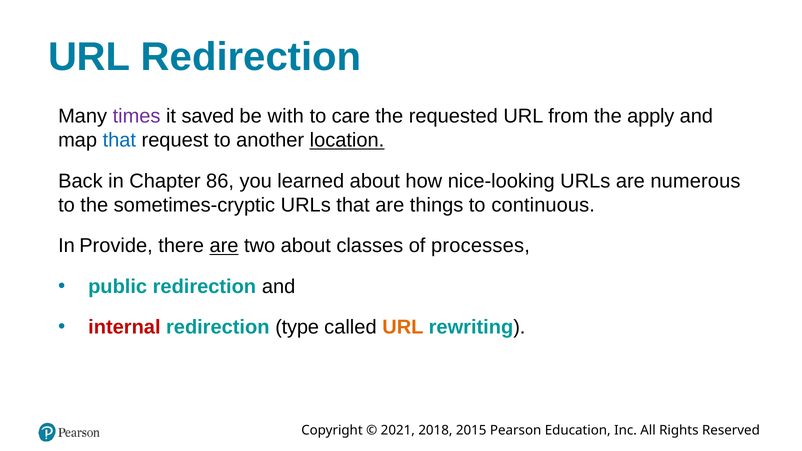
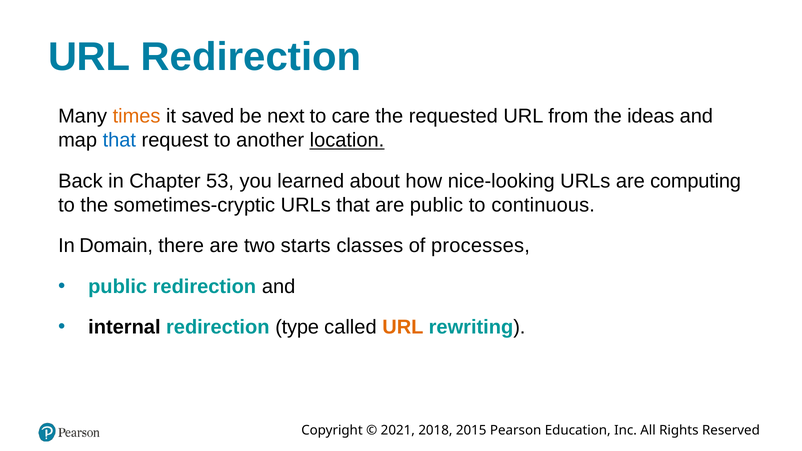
times colour: purple -> orange
with: with -> next
apply: apply -> ideas
86: 86 -> 53
numerous: numerous -> computing
are things: things -> public
Provide: Provide -> Domain
are at (224, 246) underline: present -> none
two about: about -> starts
internal colour: red -> black
